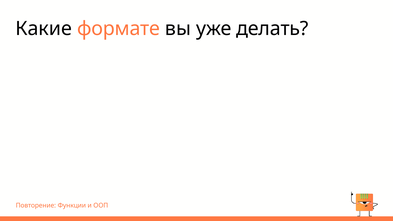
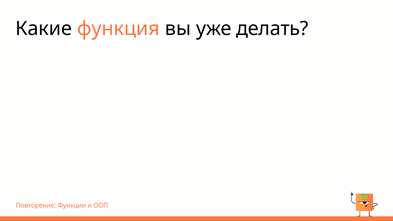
формате: формате -> функция
